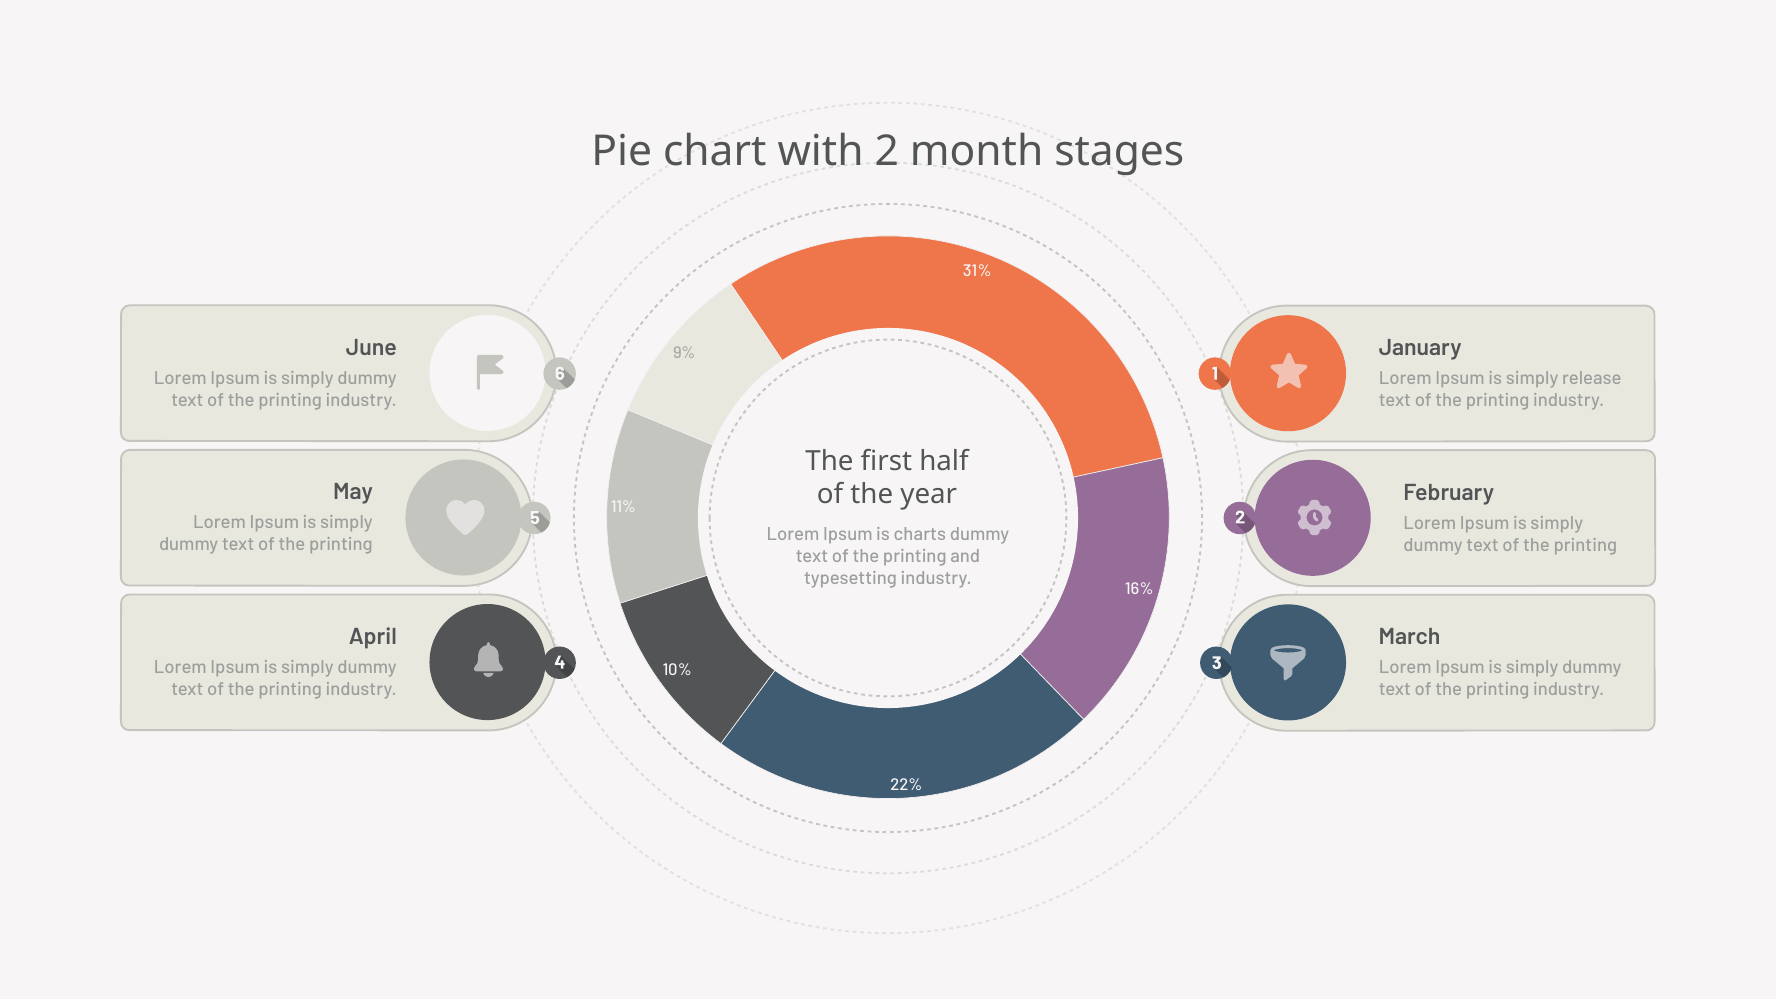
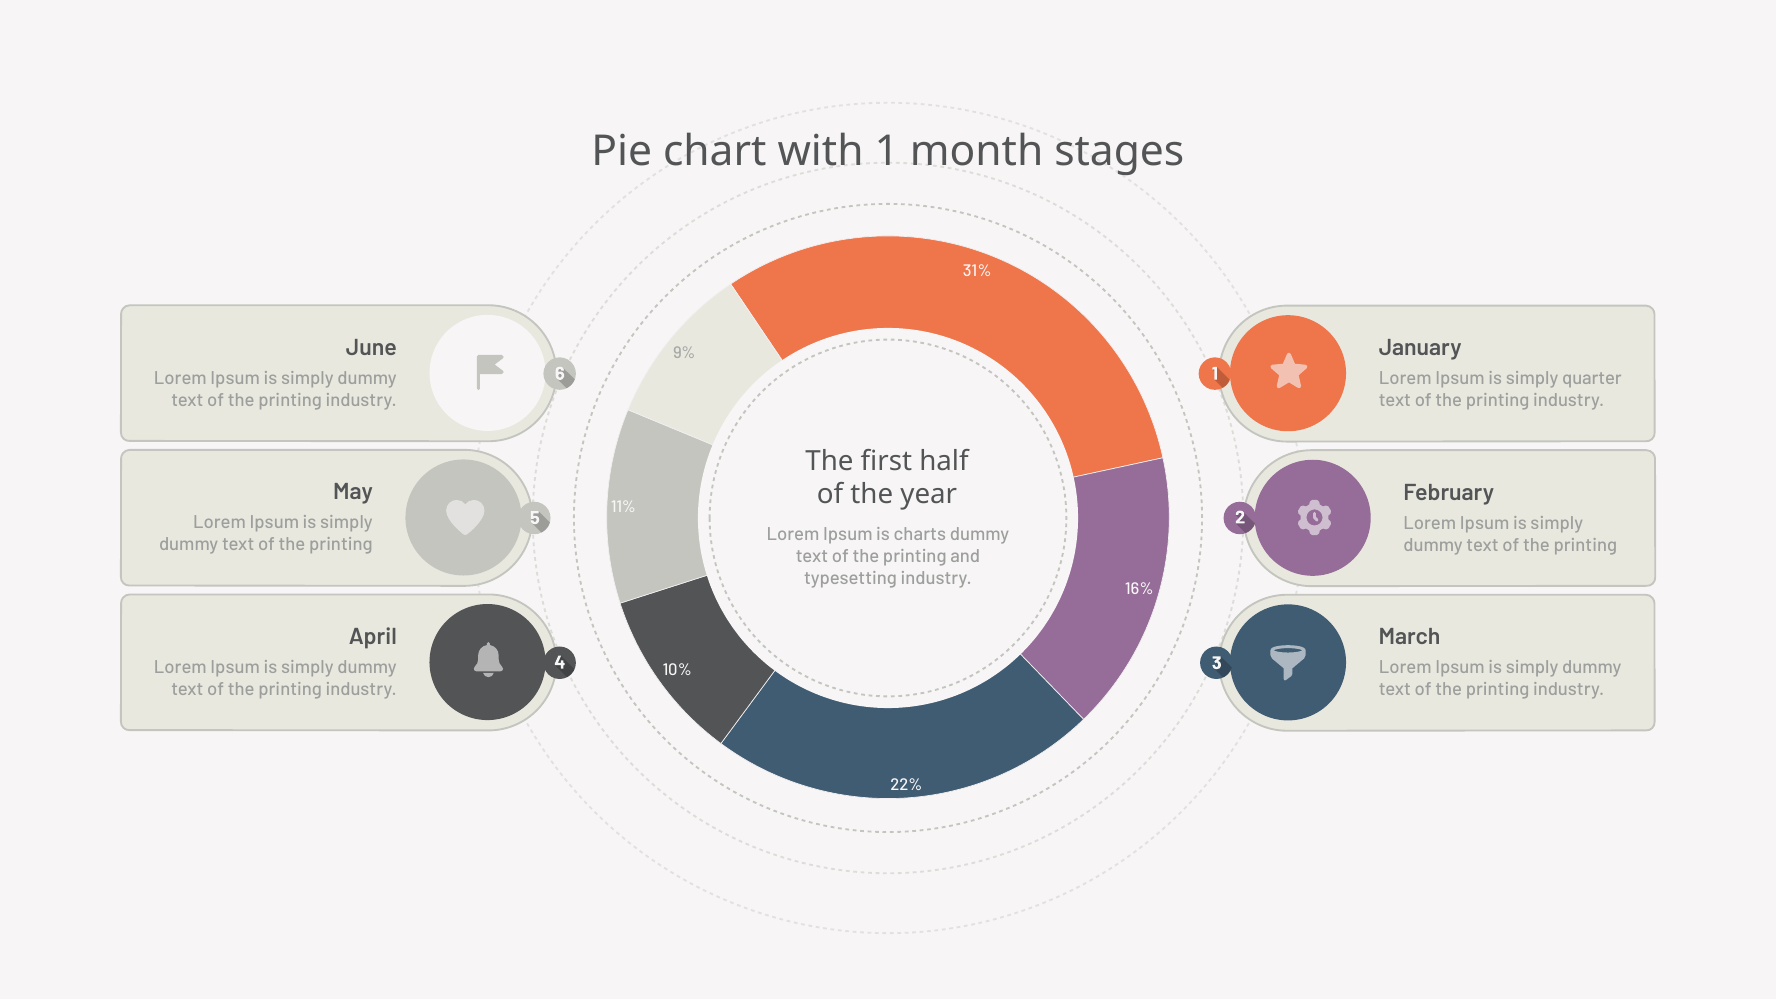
2: 2 -> 1
release: release -> quarter
